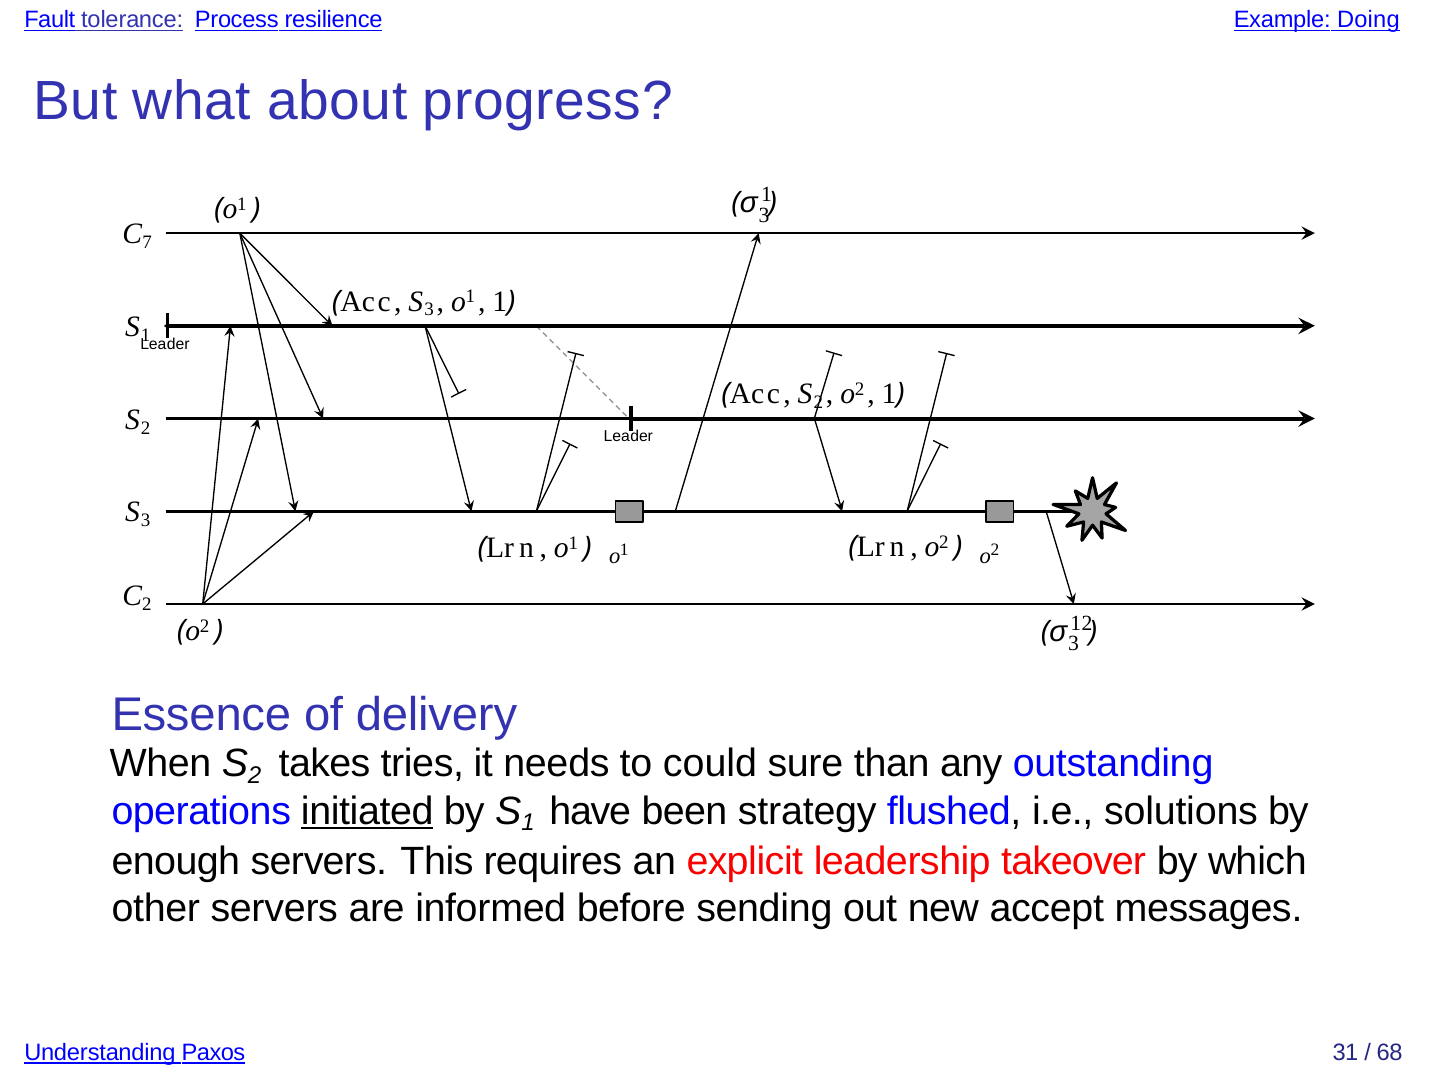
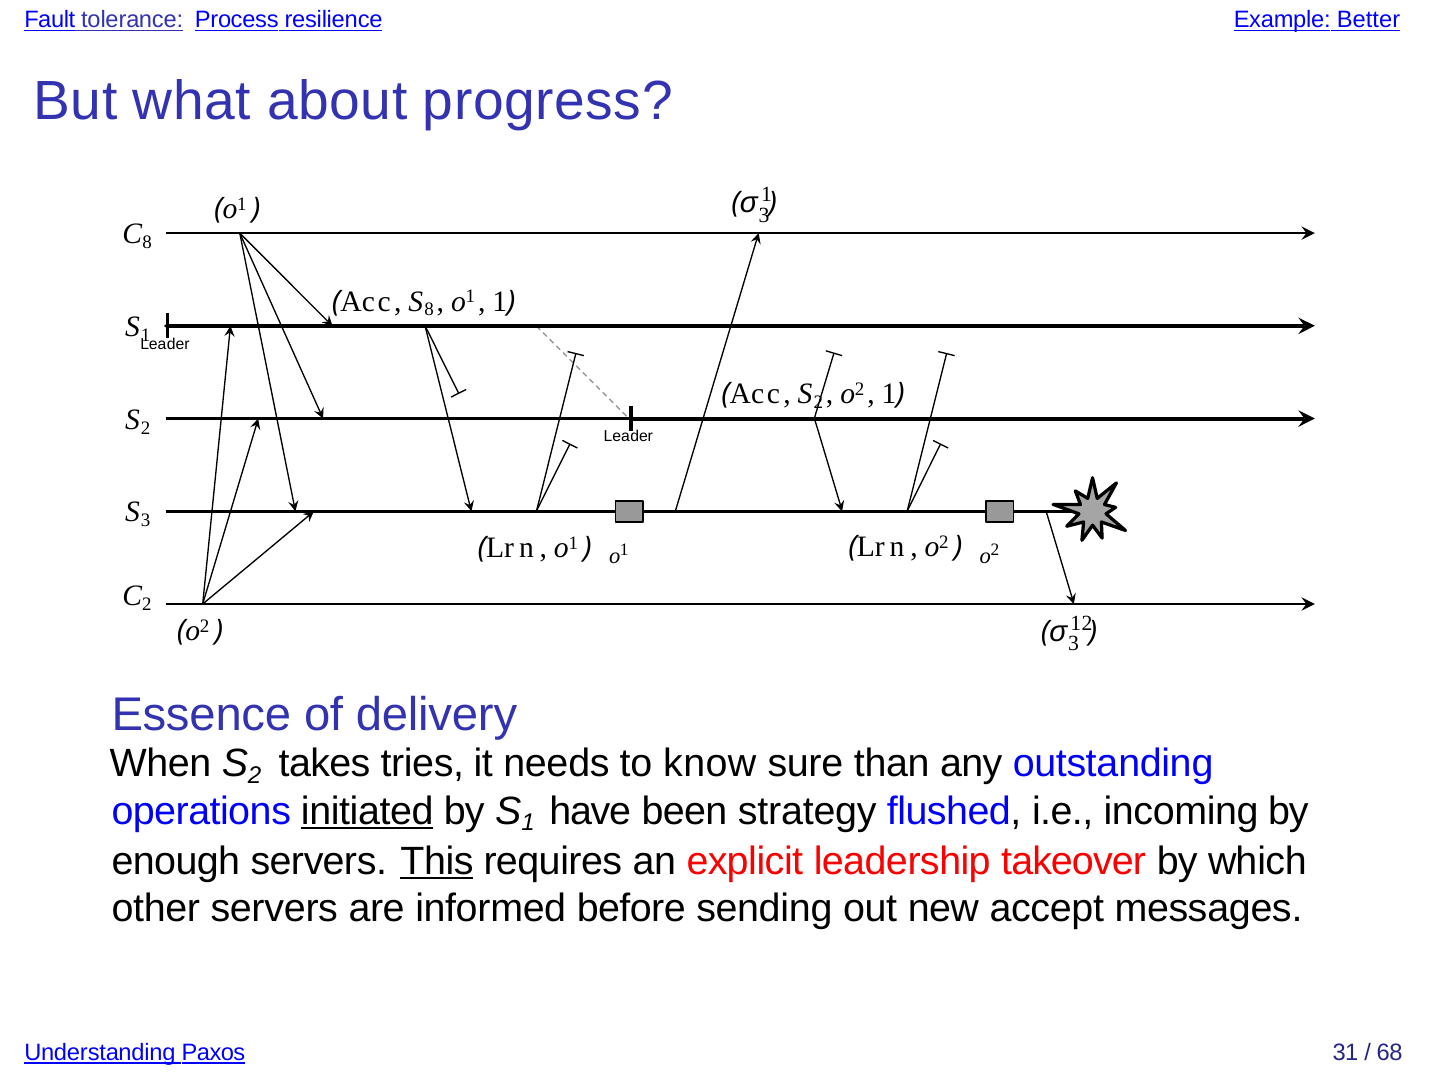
Doing: Doing -> Better
7 at (147, 242): 7 -> 8
3 at (429, 309): 3 -> 8
could: could -> know
solutions: solutions -> incoming
This underline: none -> present
